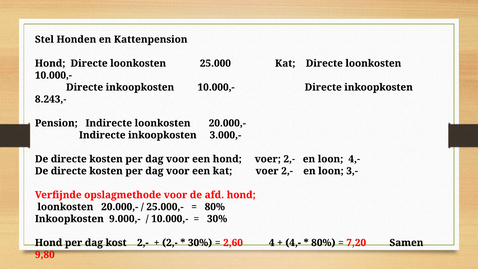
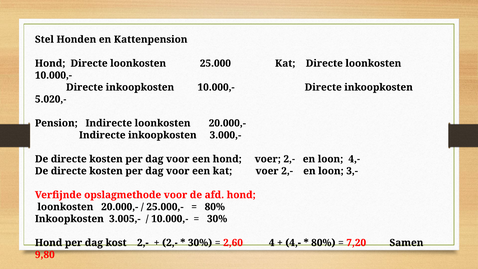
8.243,-: 8.243,- -> 5.020,-
9.000,-: 9.000,- -> 3.005,-
